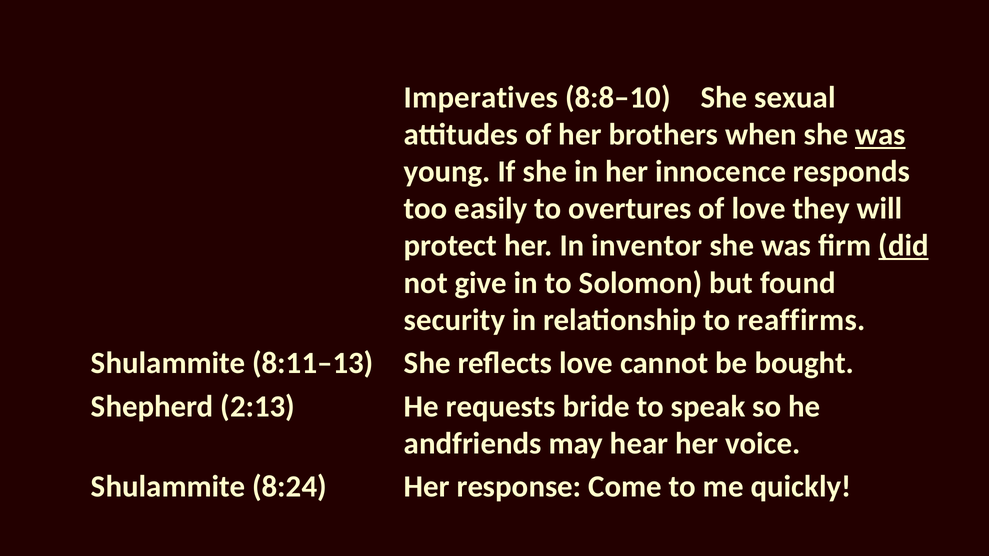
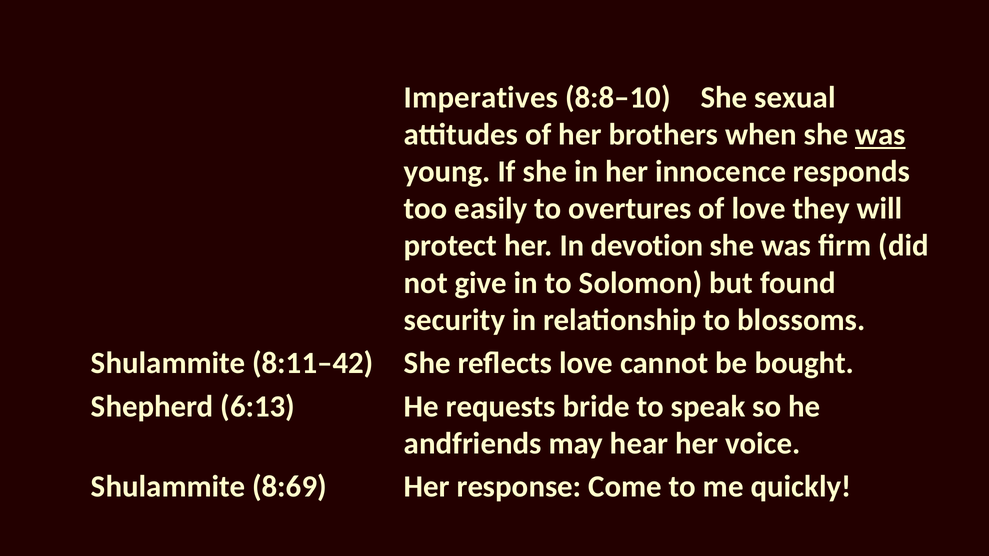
inventor: inventor -> devotion
did underline: present -> none
reaffirms: reaffirms -> blossoms
8:11–13: 8:11–13 -> 8:11–42
2:13: 2:13 -> 6:13
8:24: 8:24 -> 8:69
